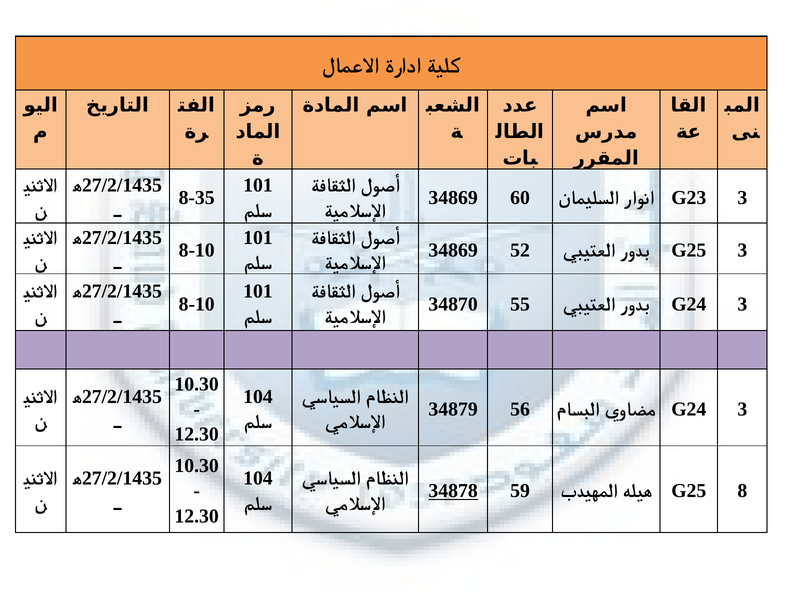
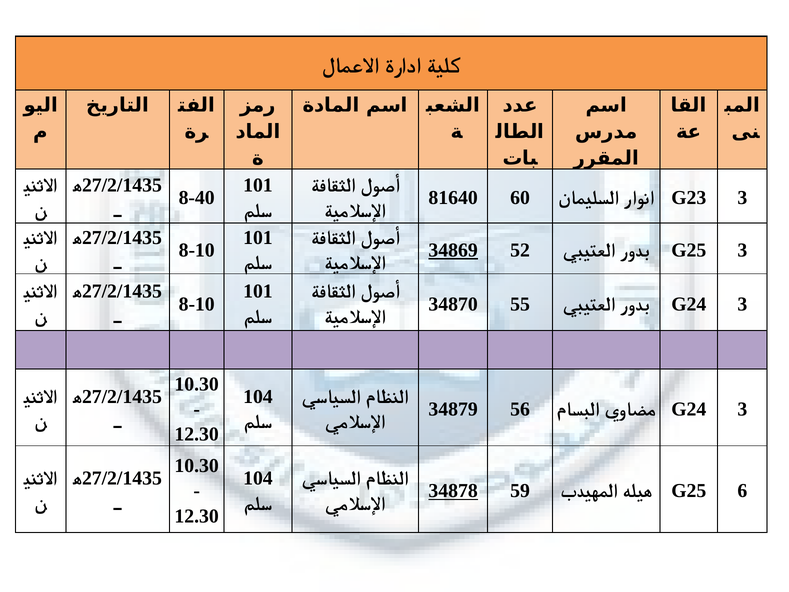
8-35: 8-35 -> 8-40
34869 at (453, 198): 34869 -> 81640
34869 at (453, 250) underline: none -> present
8: 8 -> 6
